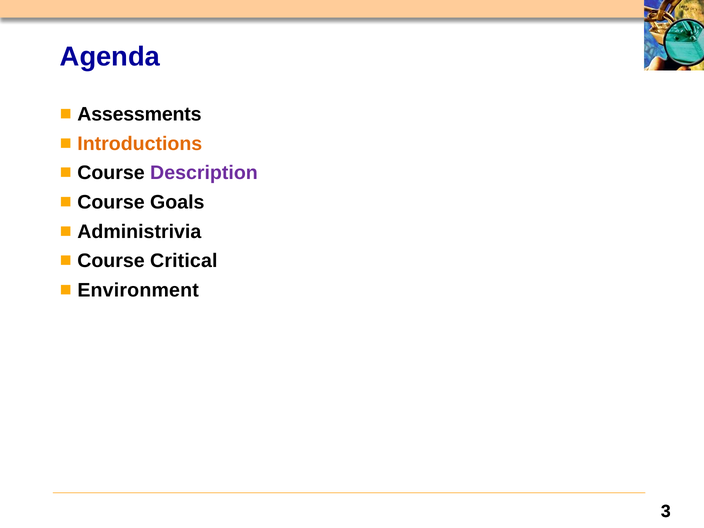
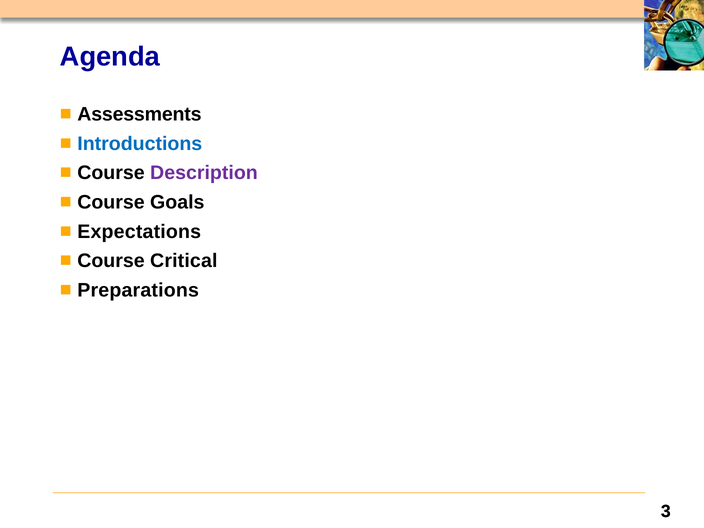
Introductions colour: orange -> blue
Administrivia: Administrivia -> Expectations
Environment: Environment -> Preparations
